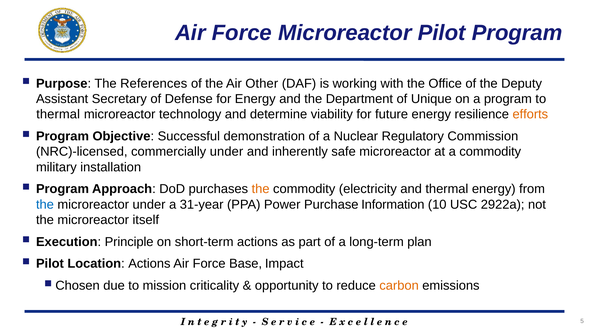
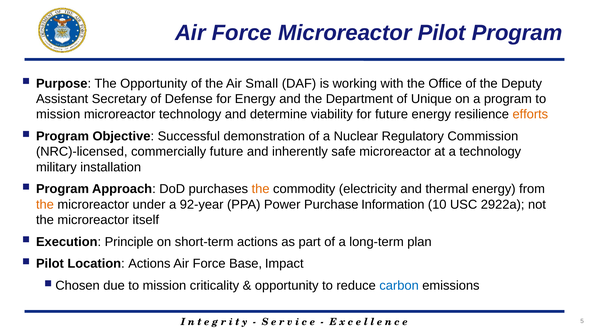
The References: References -> Opportunity
Other: Other -> Small
thermal at (58, 114): thermal -> mission
commercially under: under -> future
a commodity: commodity -> technology
the at (45, 205) colour: blue -> orange
31-year: 31-year -> 92-year
carbon colour: orange -> blue
